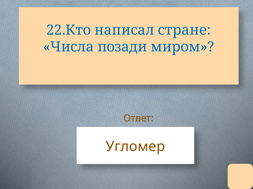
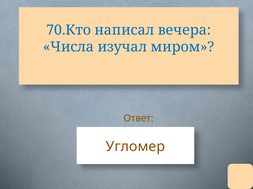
22.Кто: 22.Кто -> 70.Кто
стране: стране -> вечера
позади: позади -> изучал
